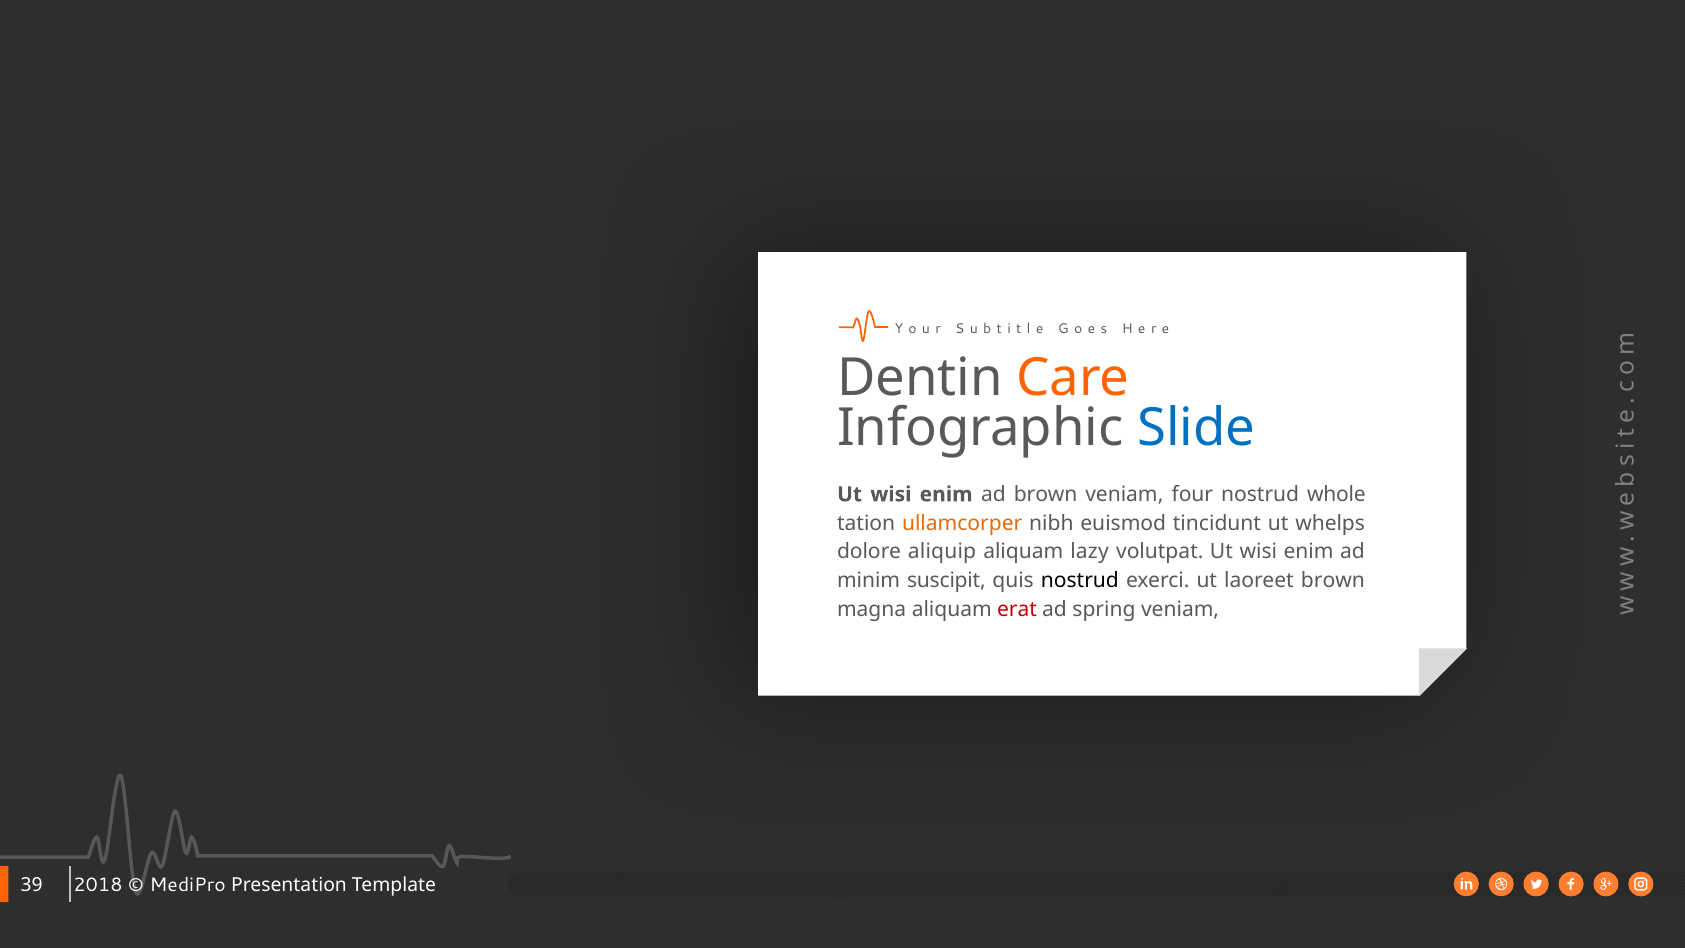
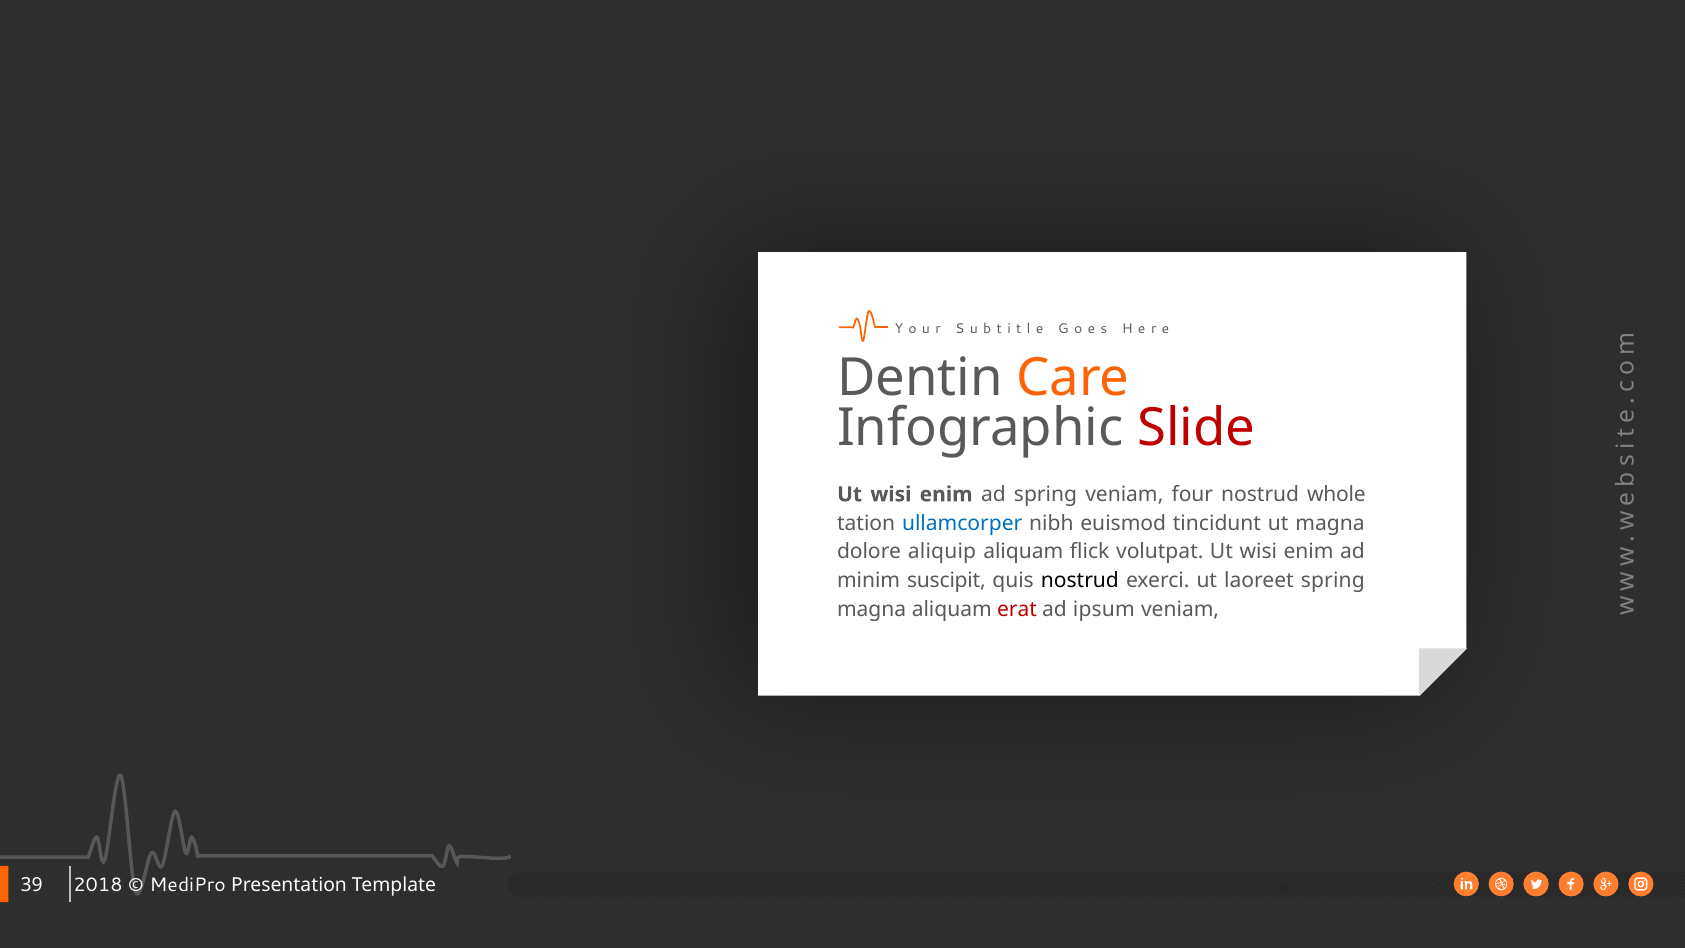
Slide colour: blue -> red
ad brown: brown -> spring
ullamcorper colour: orange -> blue
ut whelps: whelps -> magna
lazy: lazy -> flick
laoreet brown: brown -> spring
spring: spring -> ipsum
